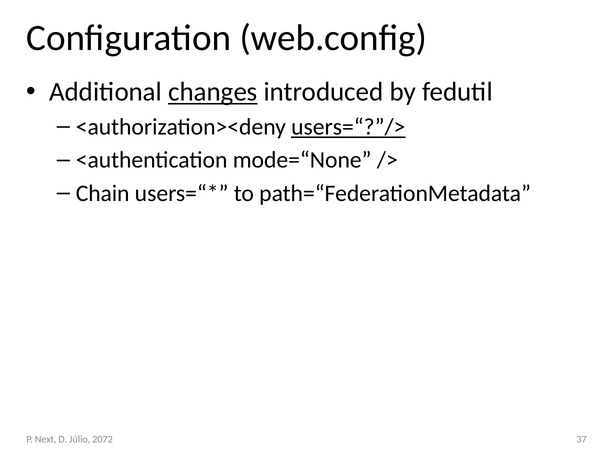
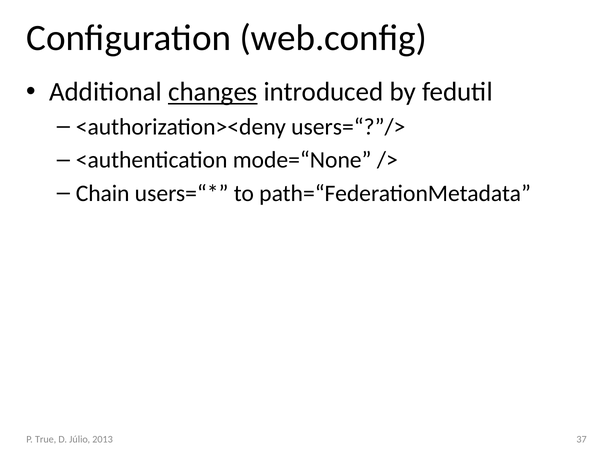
users=“?”/> underline: present -> none
Next: Next -> True
2072: 2072 -> 2013
